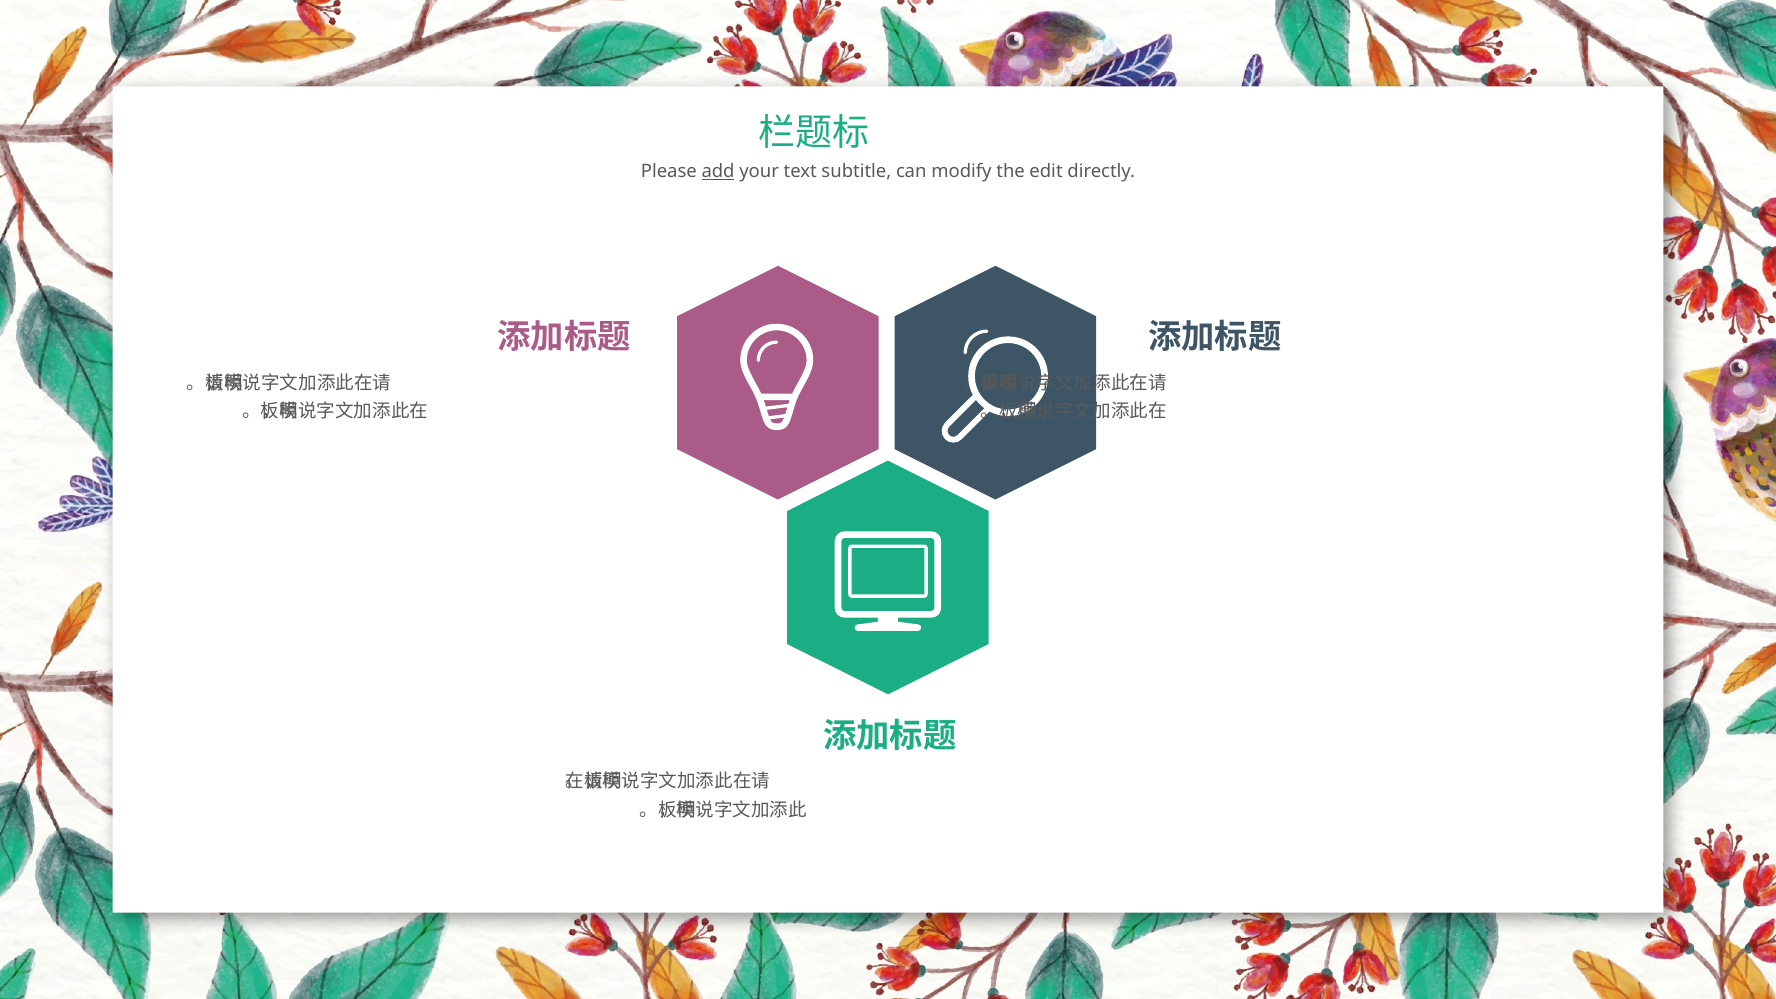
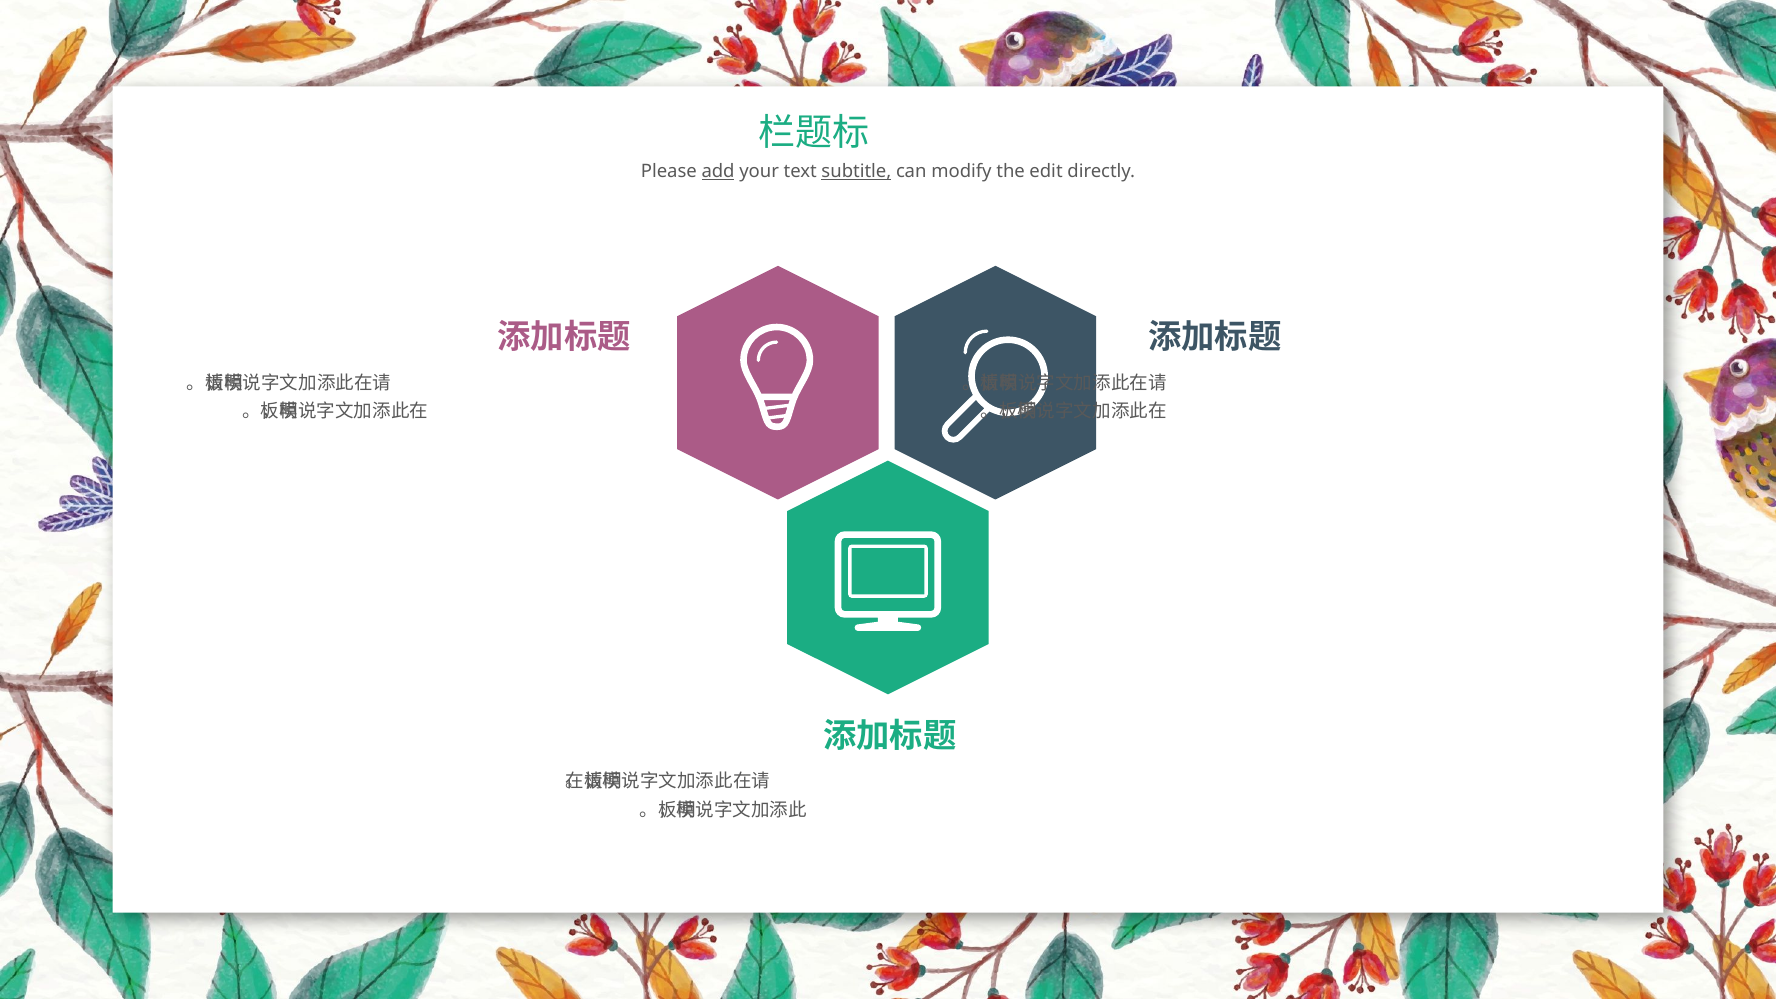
subtitle underline: none -> present
